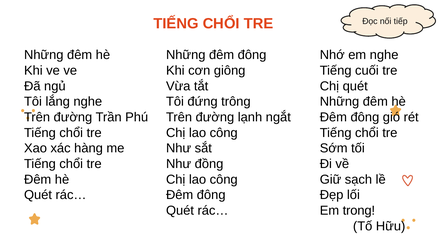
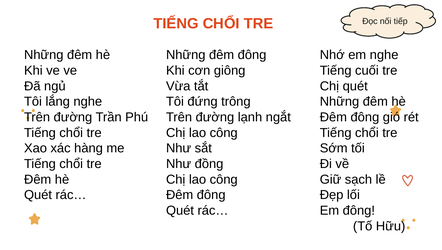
Em trong: trong -> đông
